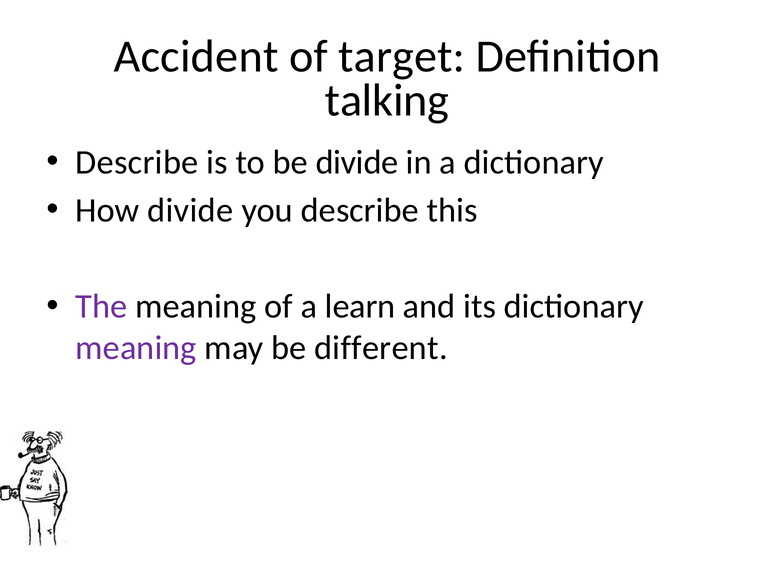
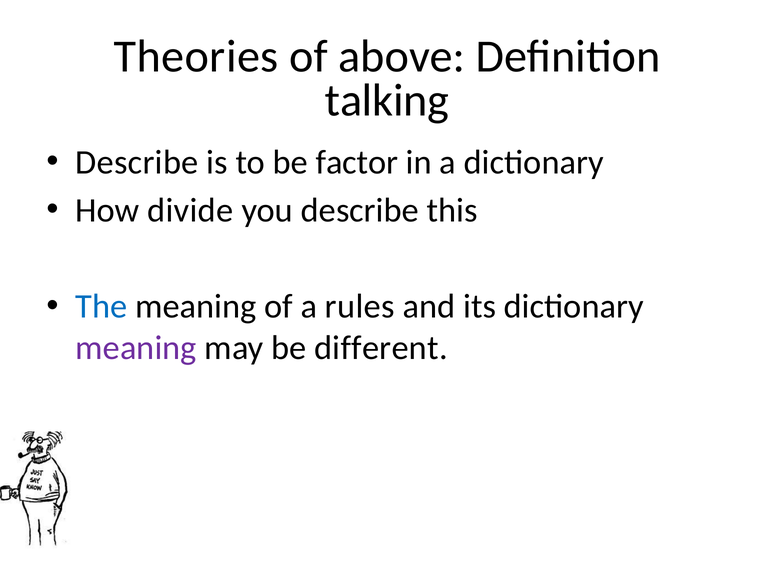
Accident: Accident -> Theories
target: target -> above
be divide: divide -> factor
The colour: purple -> blue
learn: learn -> rules
